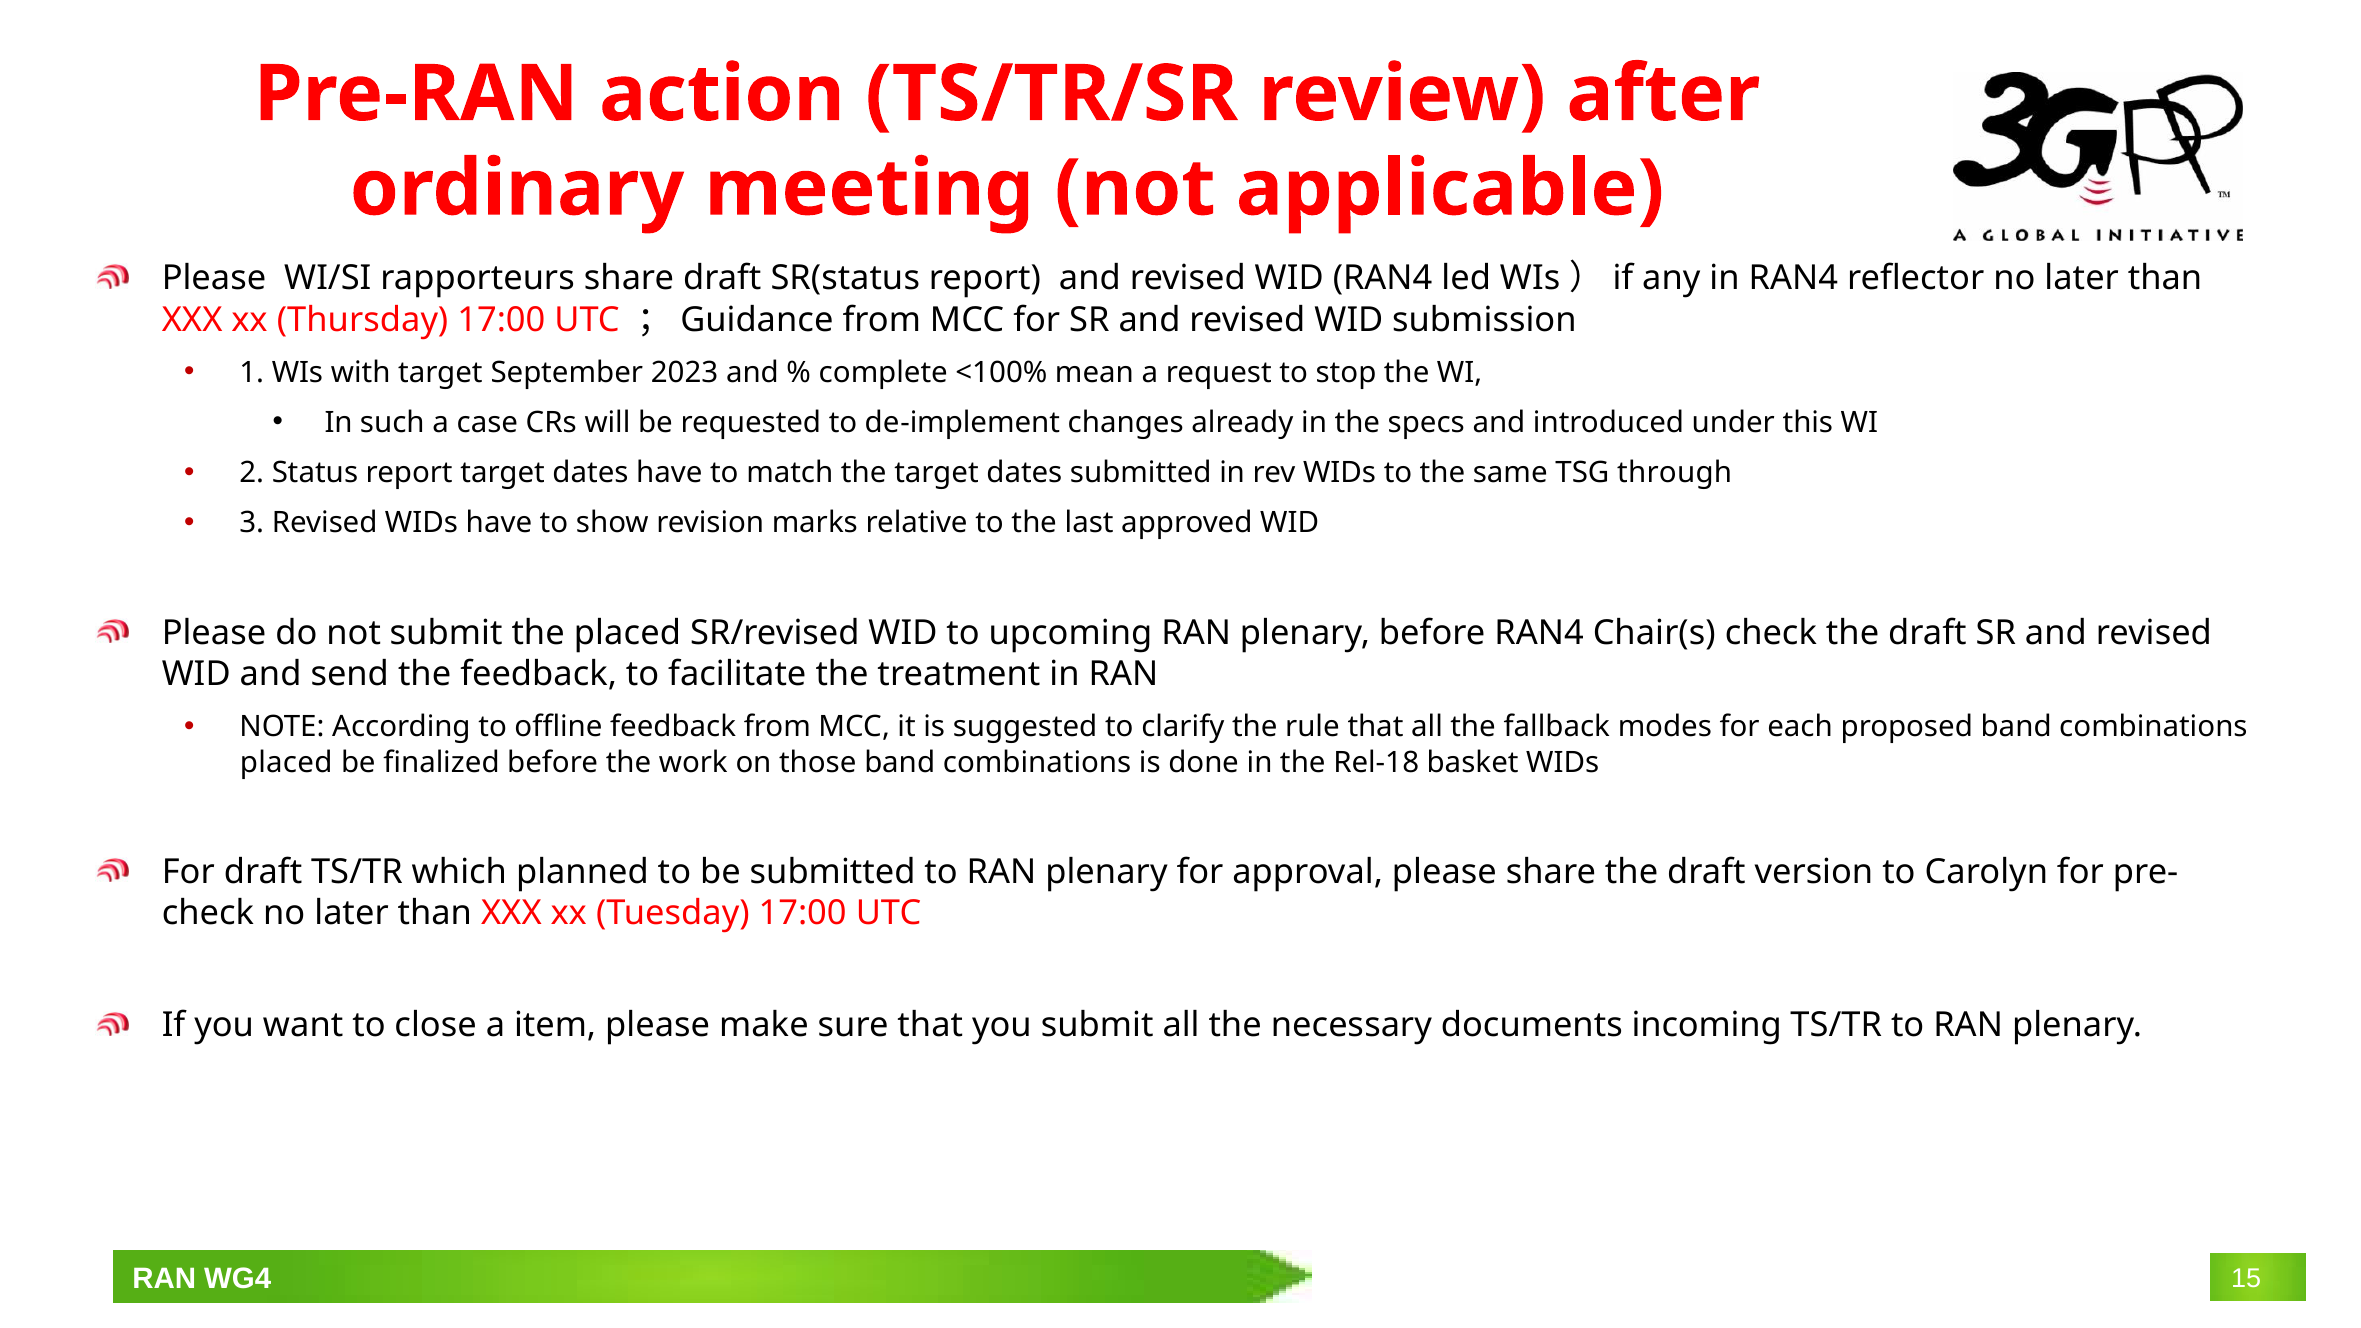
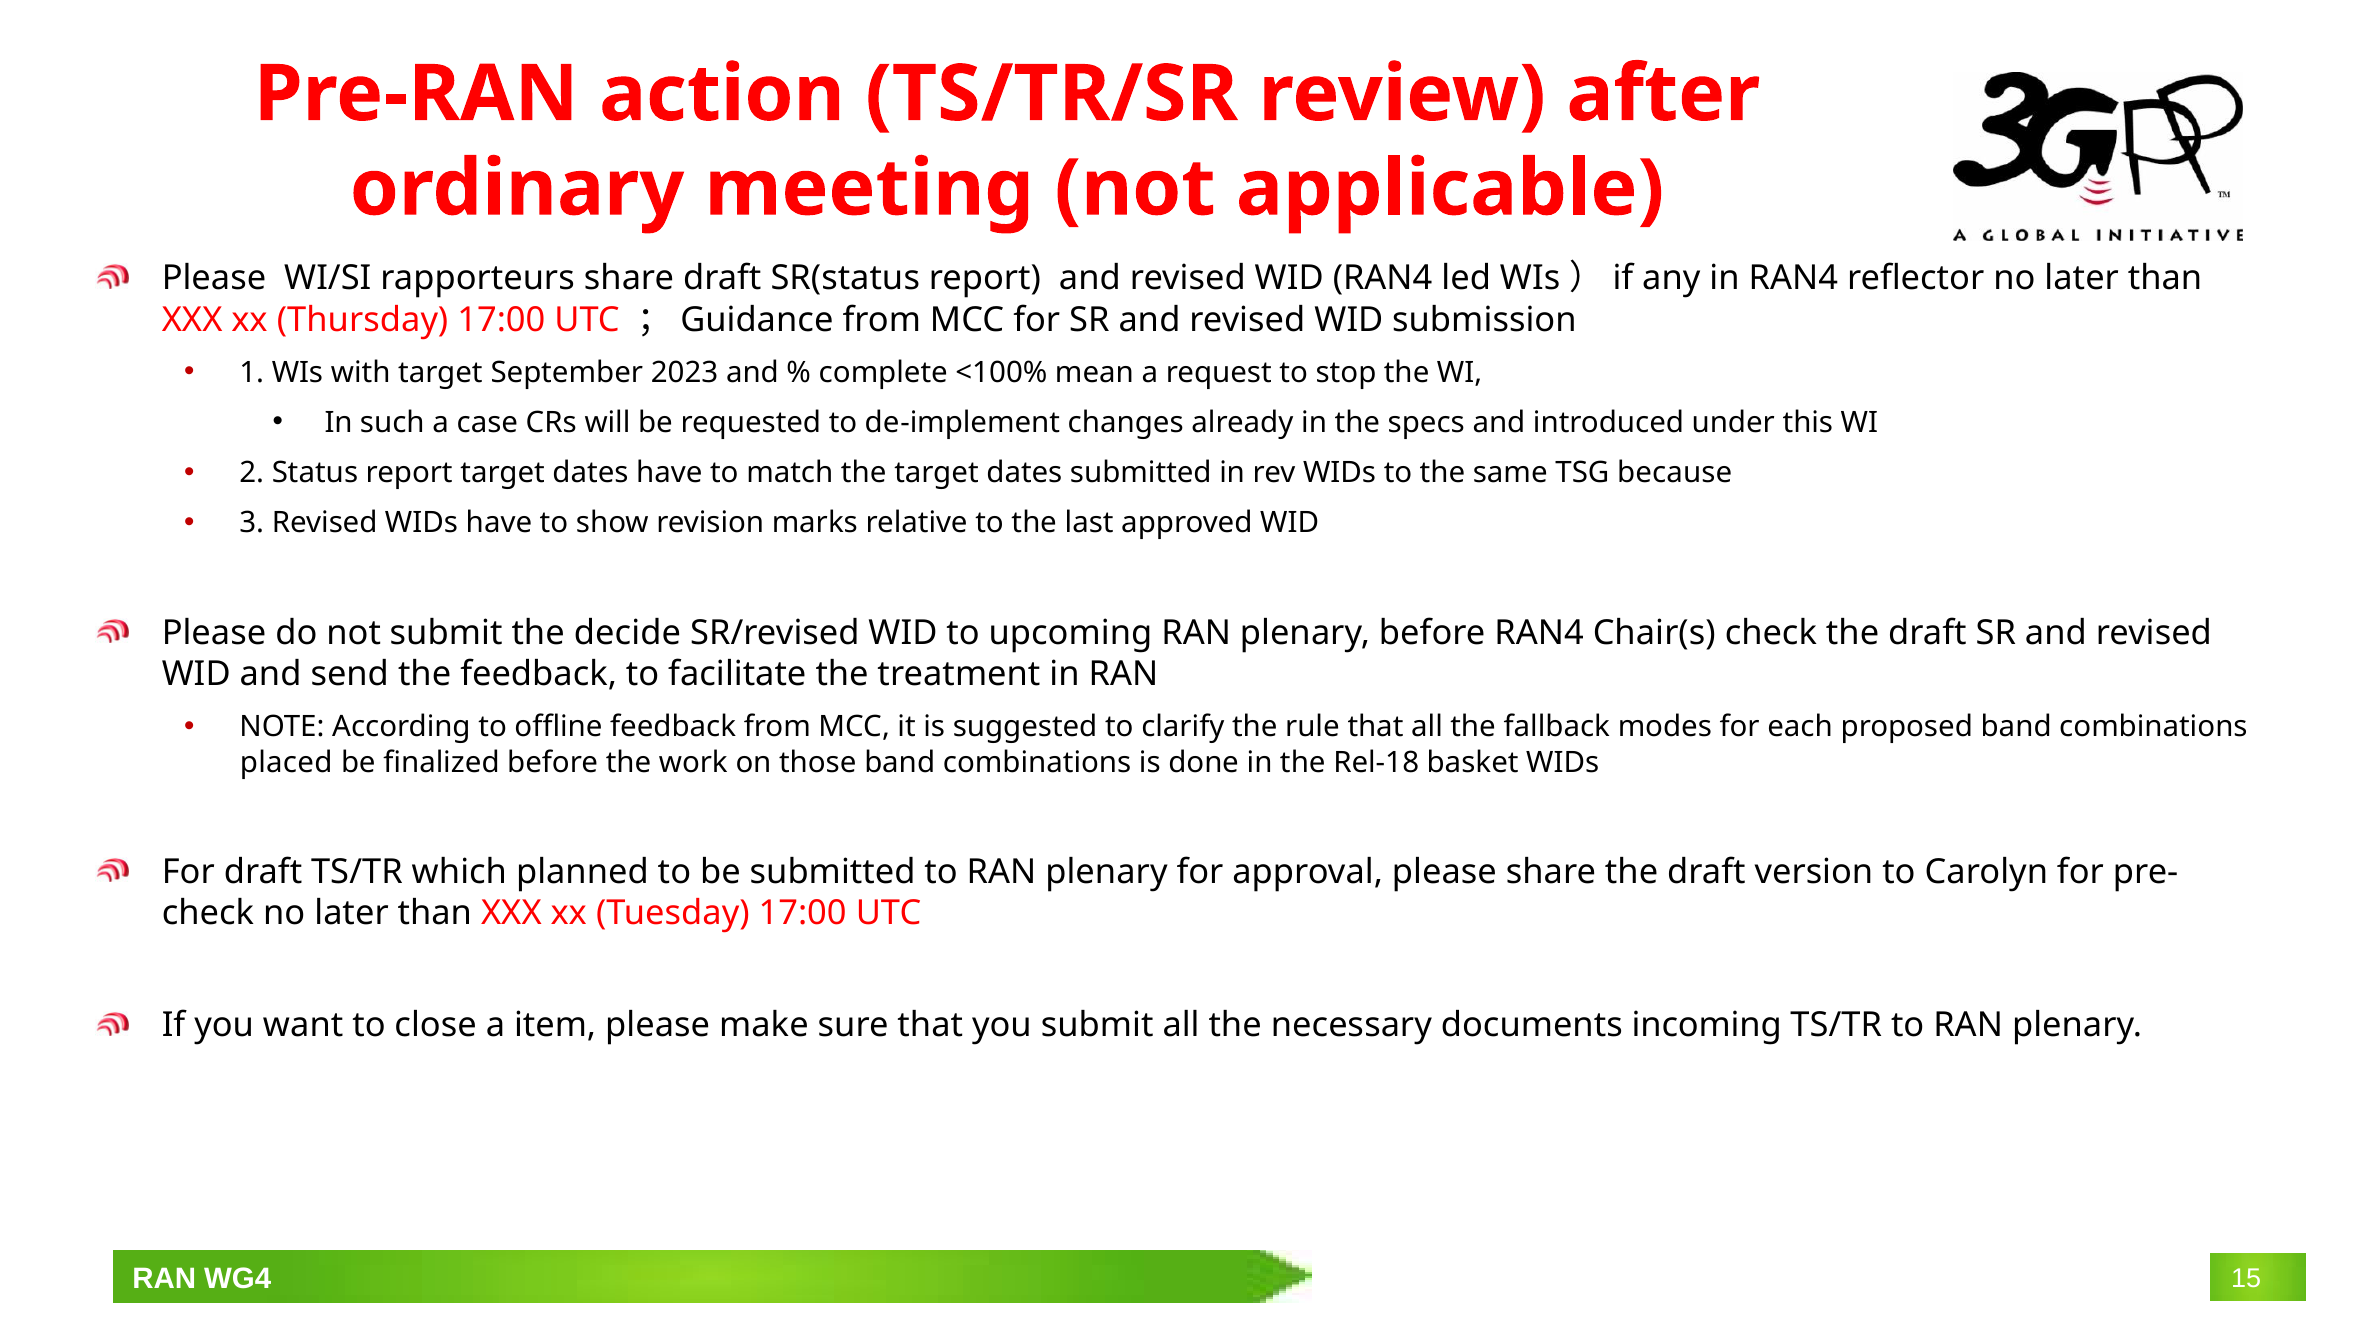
through: through -> because
the placed: placed -> decide
